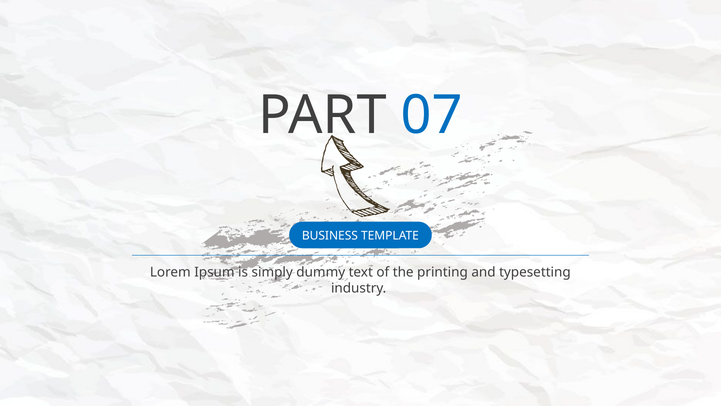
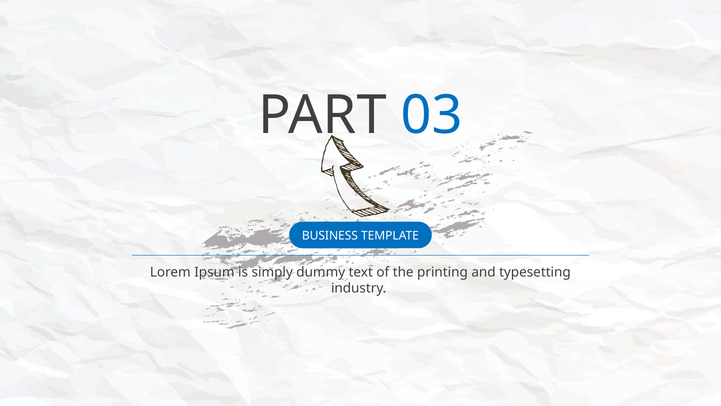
07: 07 -> 03
